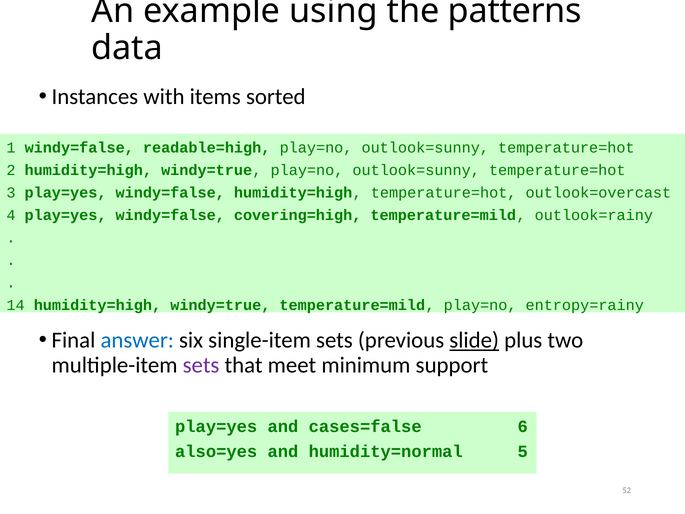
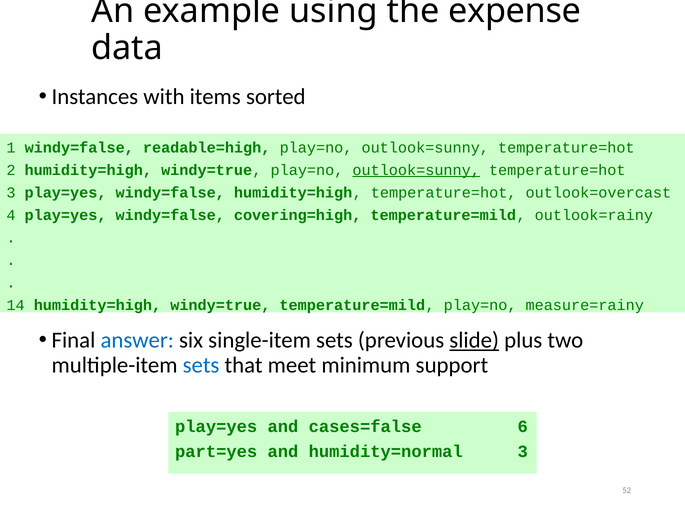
patterns: patterns -> expense
outlook=sunny at (416, 170) underline: none -> present
entropy=rainy: entropy=rainy -> measure=rainy
sets at (201, 365) colour: purple -> blue
also=yes: also=yes -> part=yes
humidity=normal 5: 5 -> 3
